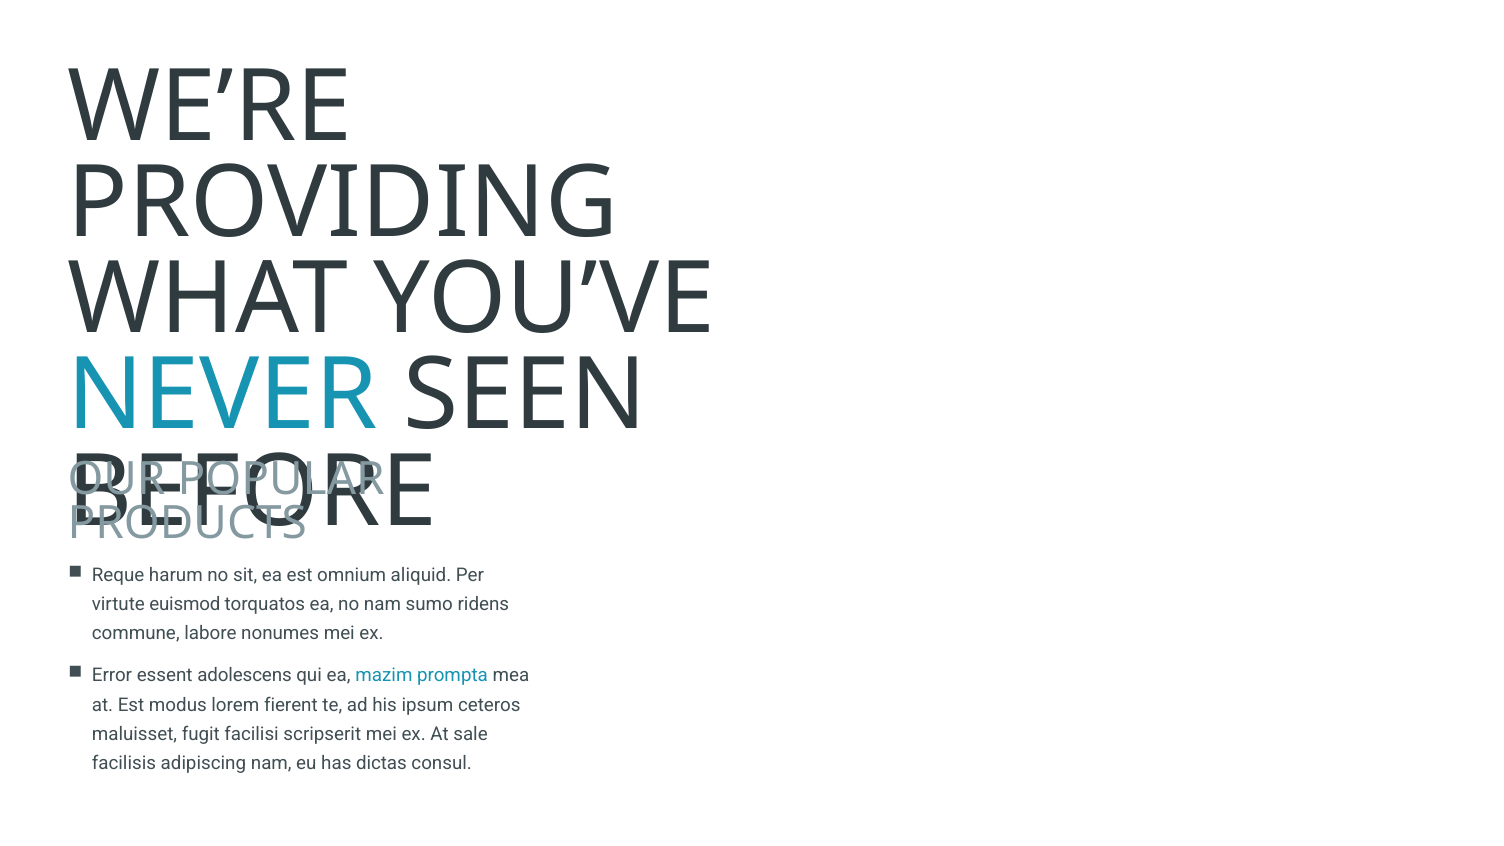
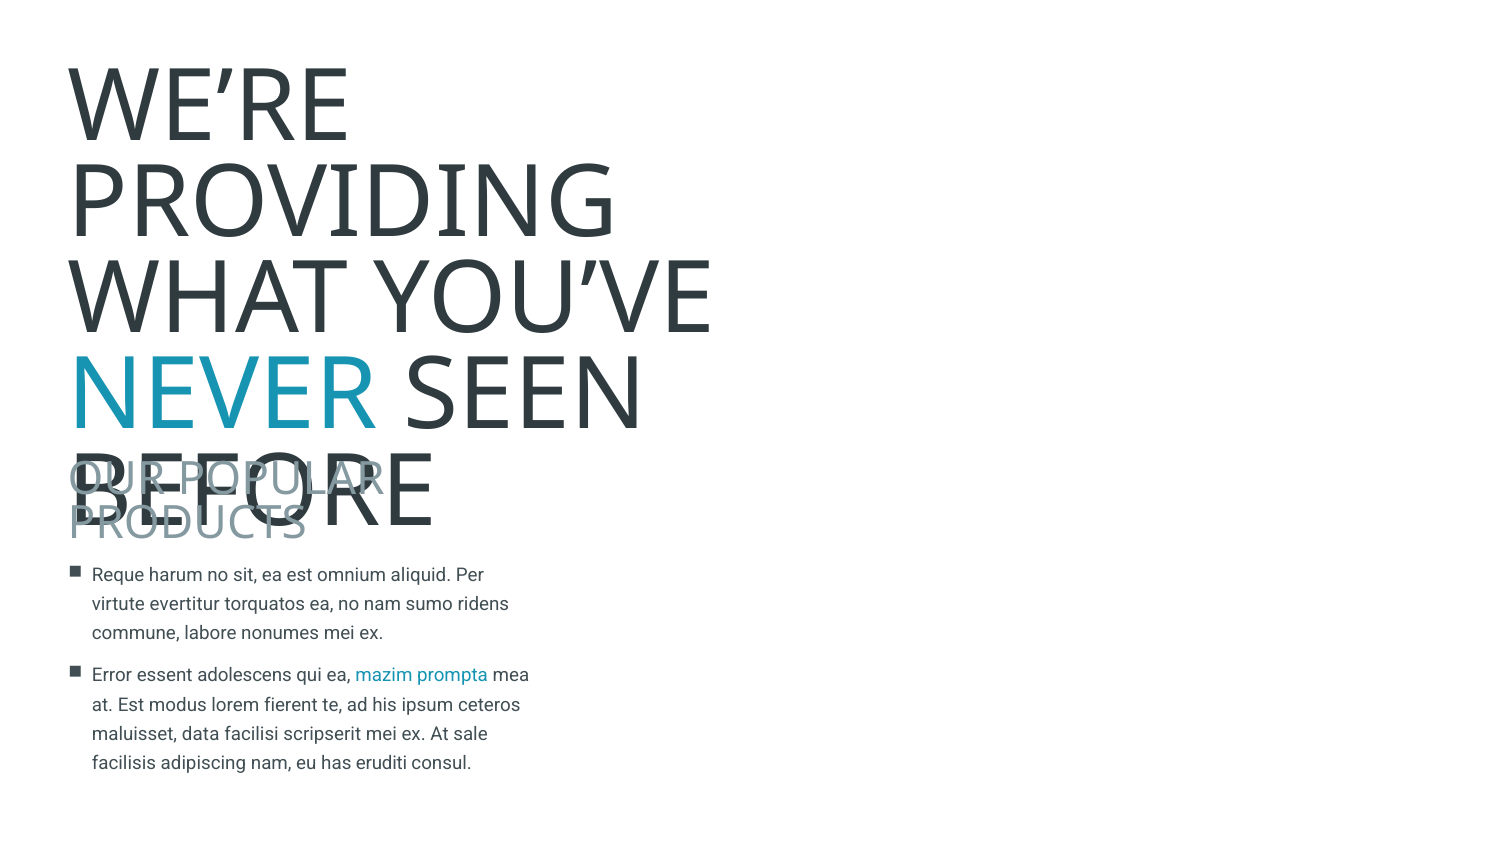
euismod: euismod -> evertitur
fugit: fugit -> data
dictas: dictas -> eruditi
